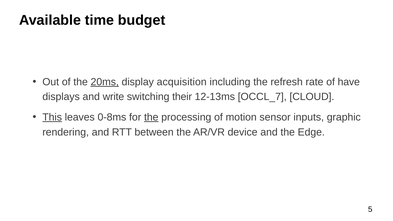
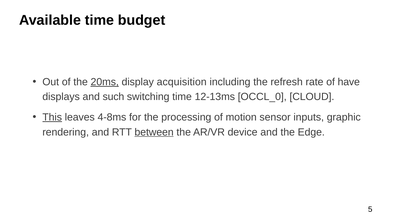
write: write -> such
switching their: their -> time
OCCL_7: OCCL_7 -> OCCL_0
0-8ms: 0-8ms -> 4-8ms
the at (151, 117) underline: present -> none
between underline: none -> present
